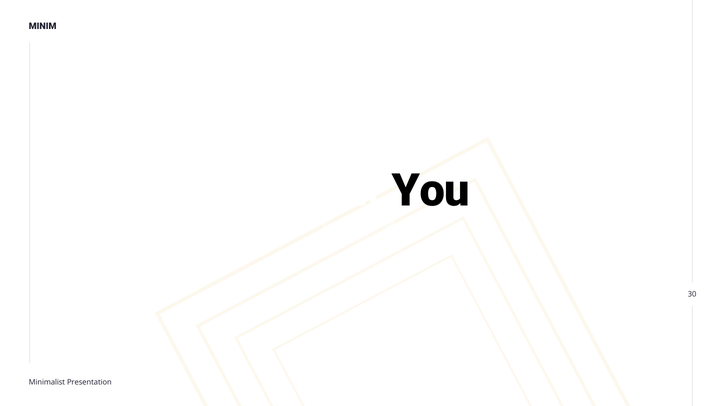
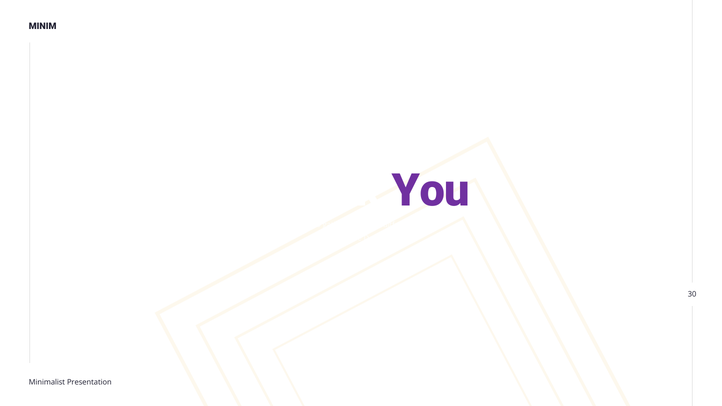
You colour: black -> purple
